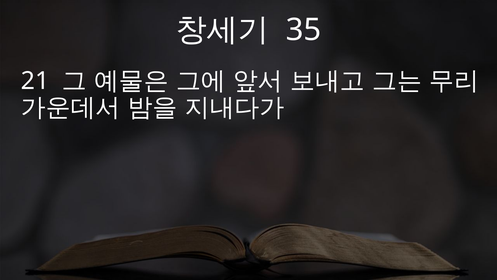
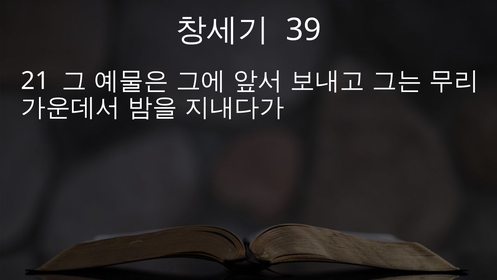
35: 35 -> 39
